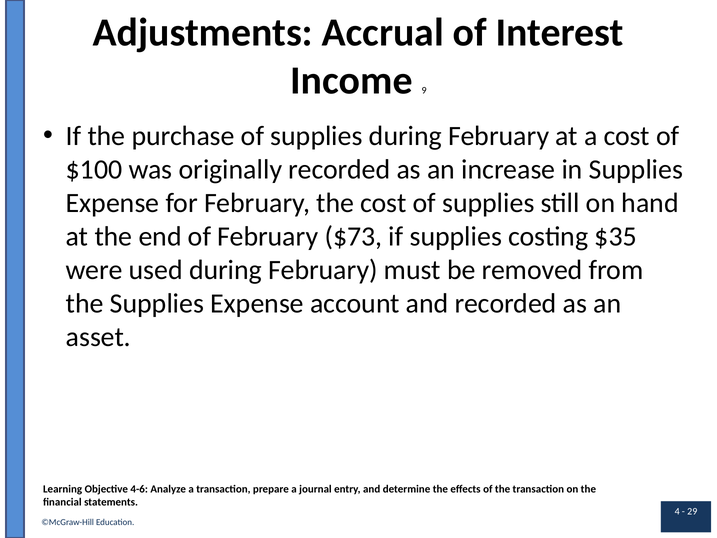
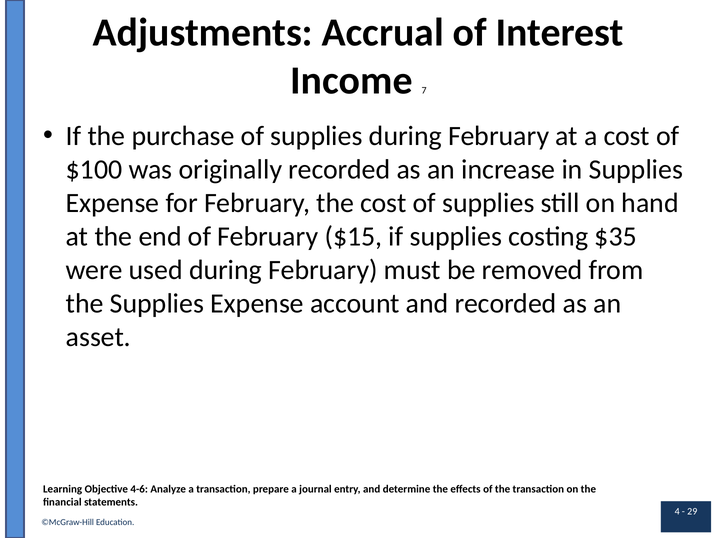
9: 9 -> 7
$73: $73 -> $15
